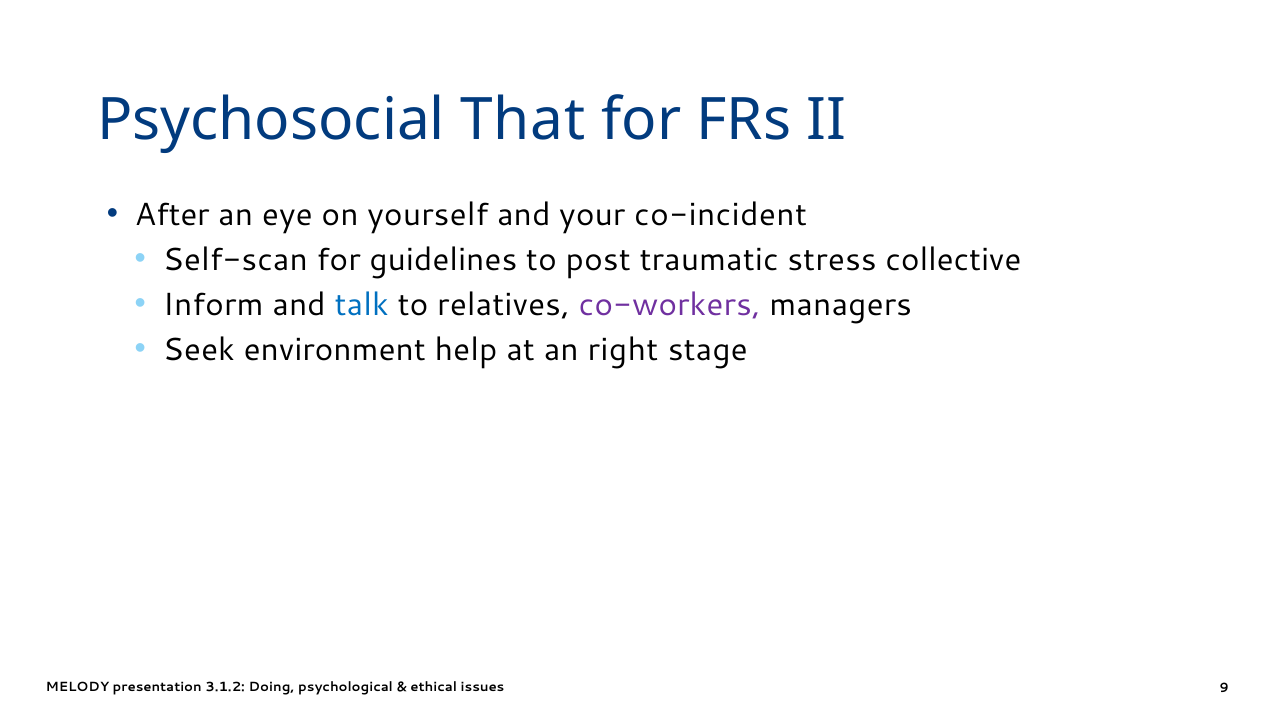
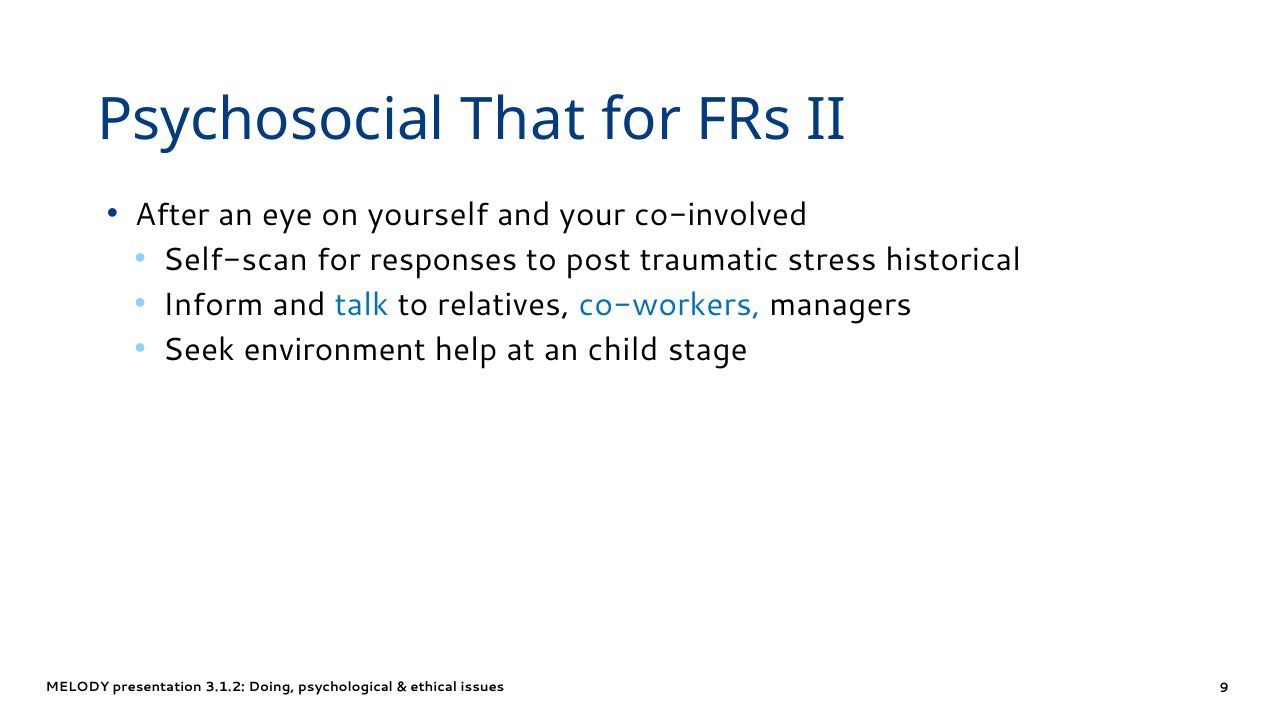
co-incident: co-incident -> co-involved
guidelines: guidelines -> responses
collective: collective -> historical
co-workers colour: purple -> blue
right: right -> child
